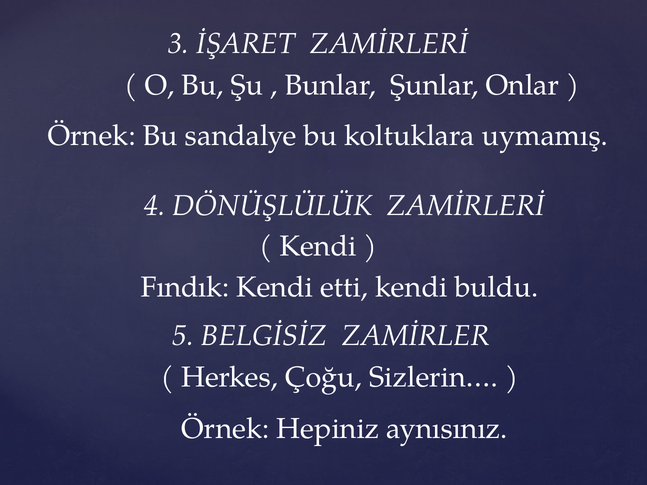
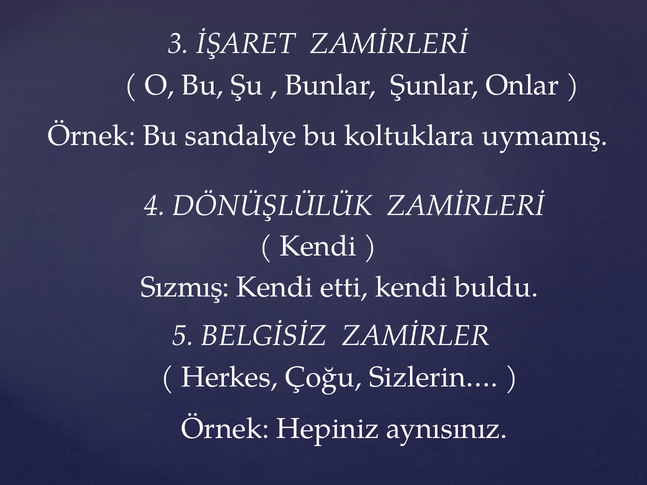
Fındık: Fındık -> Sızmış
